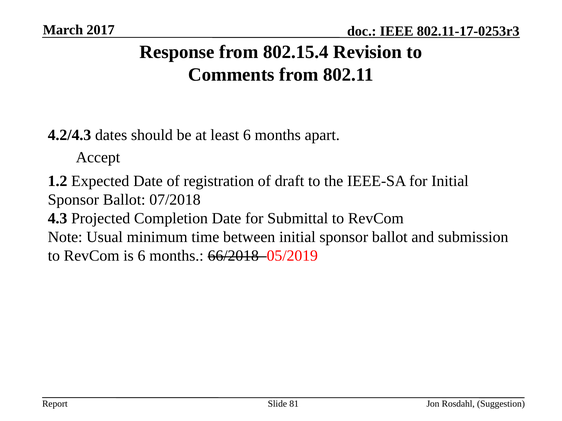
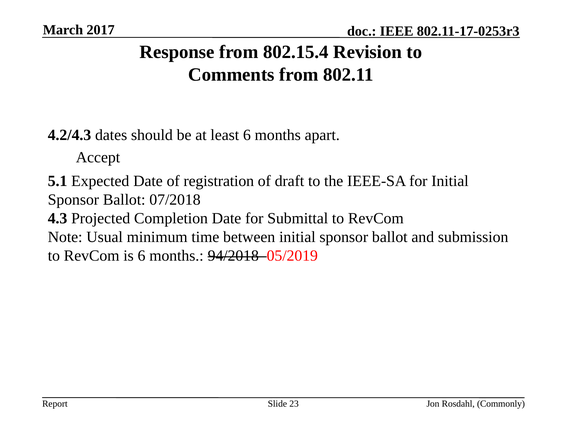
1.2: 1.2 -> 5.1
66/2018: 66/2018 -> 94/2018
81: 81 -> 23
Suggestion: Suggestion -> Commonly
